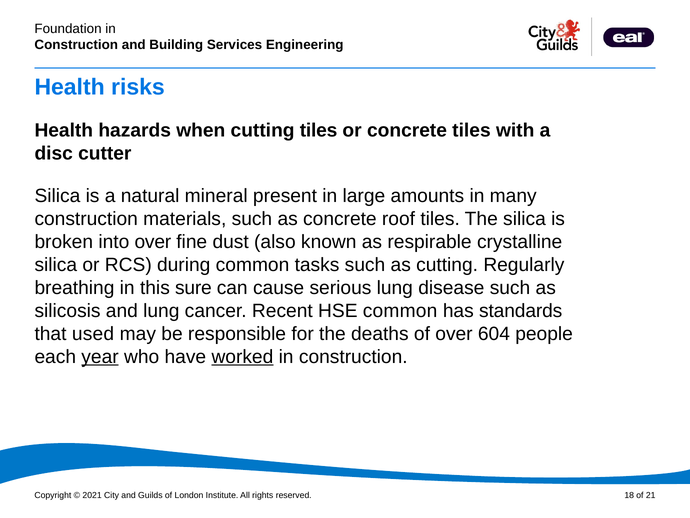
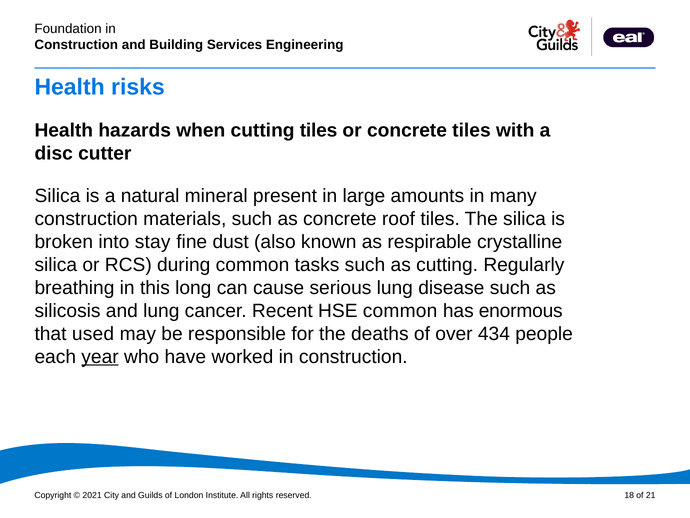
into over: over -> stay
sure: sure -> long
standards: standards -> enormous
604: 604 -> 434
worked underline: present -> none
